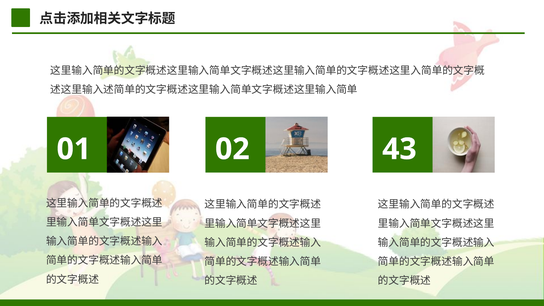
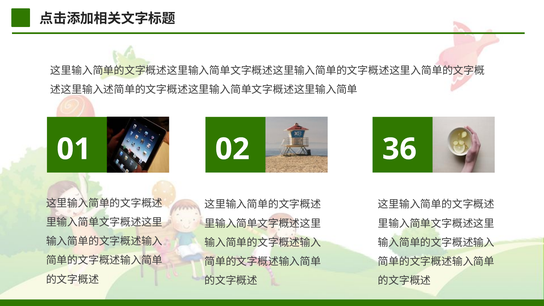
43: 43 -> 36
